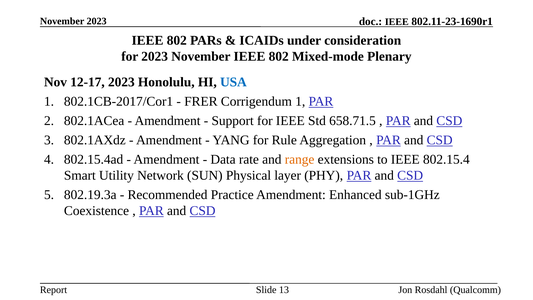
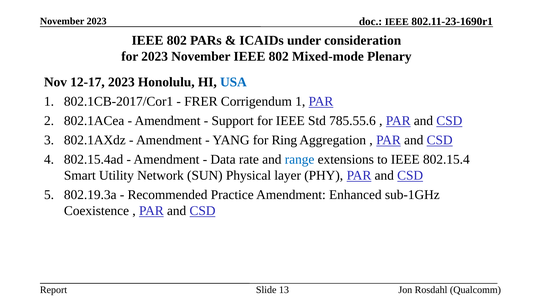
658.71.5: 658.71.5 -> 785.55.6
Rule: Rule -> Ring
range colour: orange -> blue
